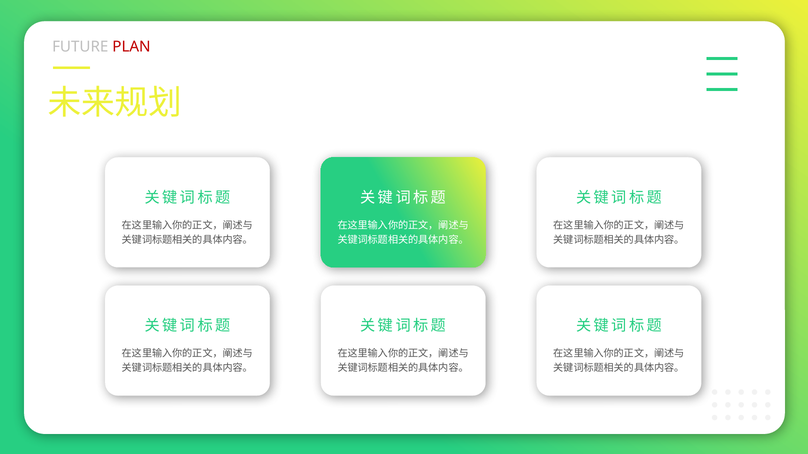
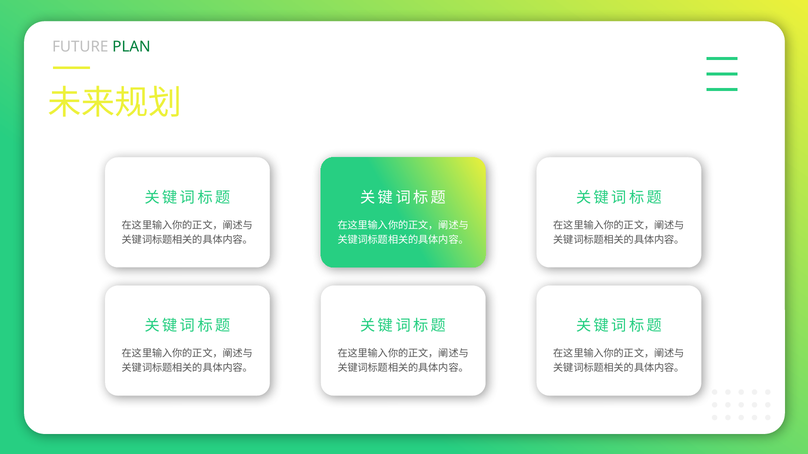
PLAN colour: red -> green
